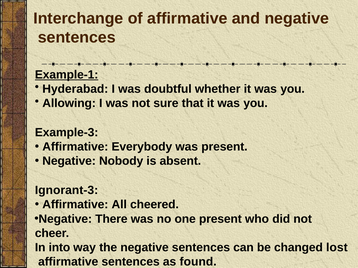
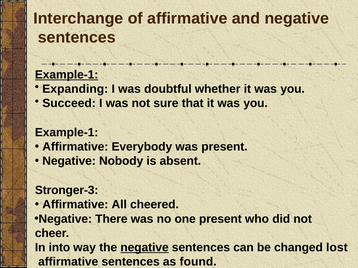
Hyderabad: Hyderabad -> Expanding
Allowing: Allowing -> Succeed
Example-3 at (67, 133): Example-3 -> Example-1
Ignorant-3: Ignorant-3 -> Stronger-3
negative at (145, 248) underline: none -> present
